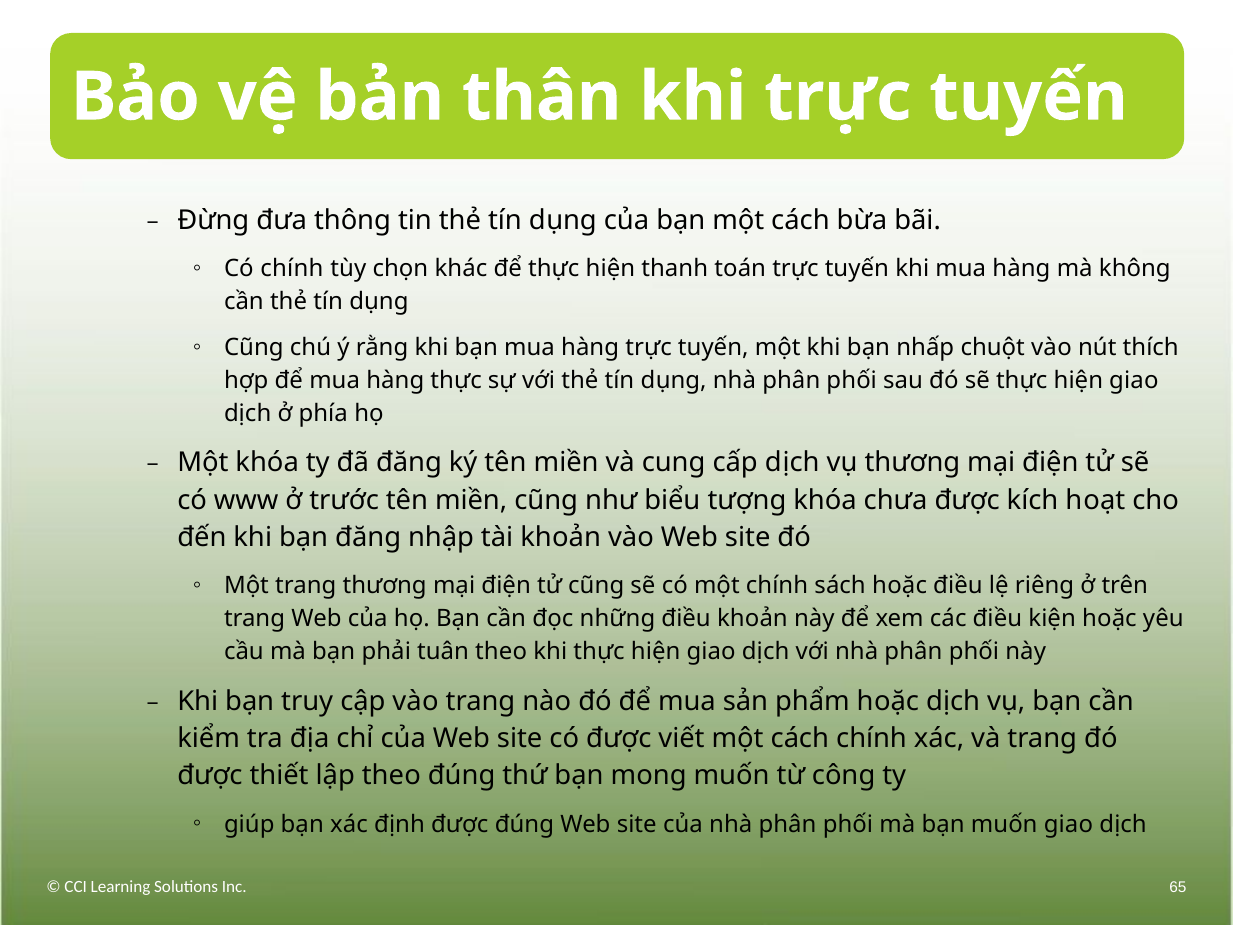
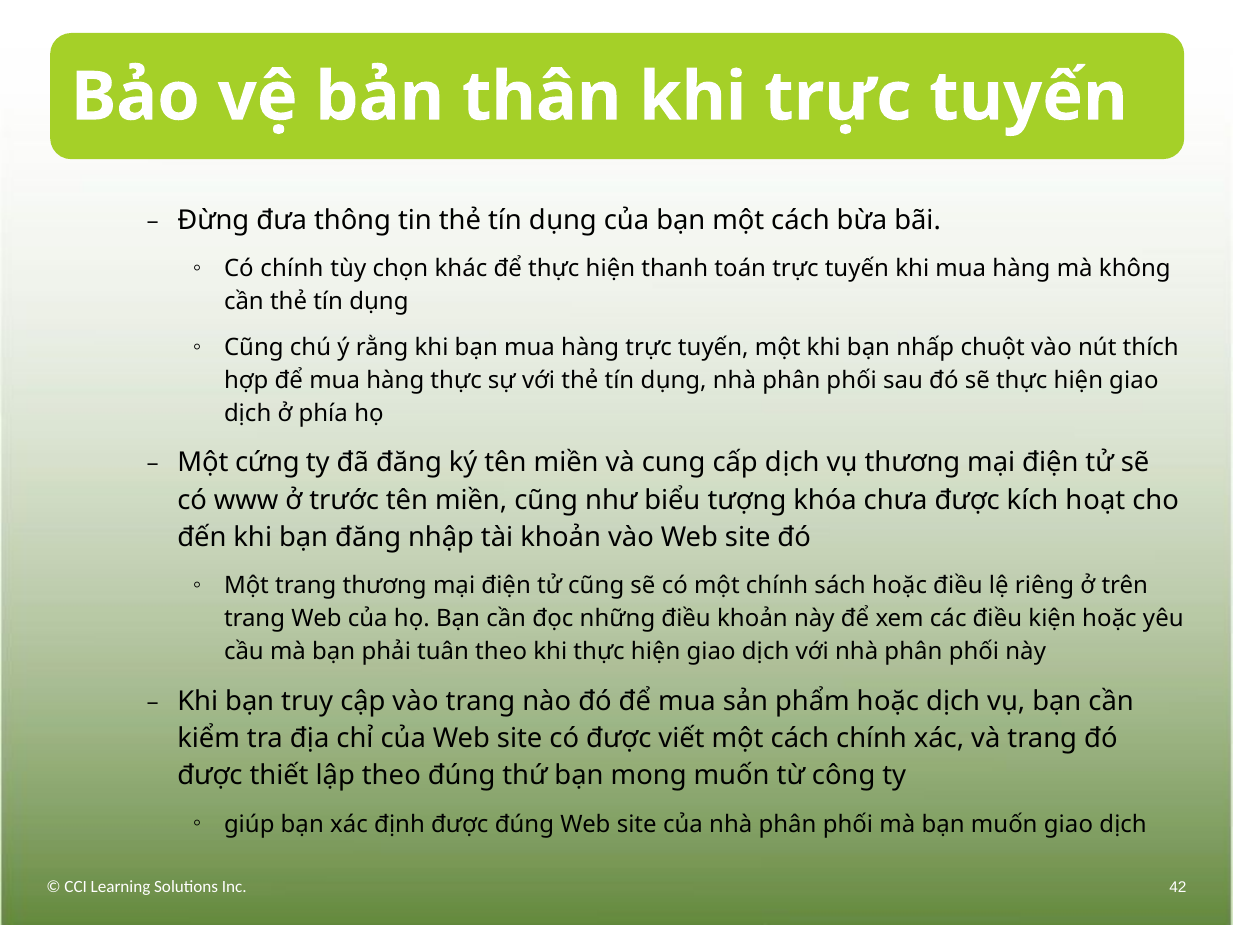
Một khóa: khóa -> cứng
65: 65 -> 42
